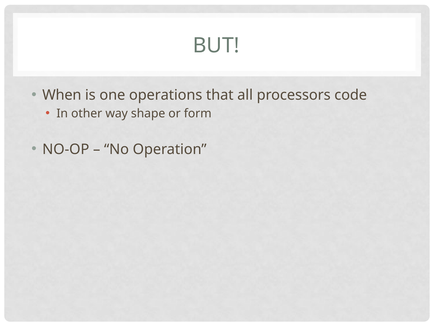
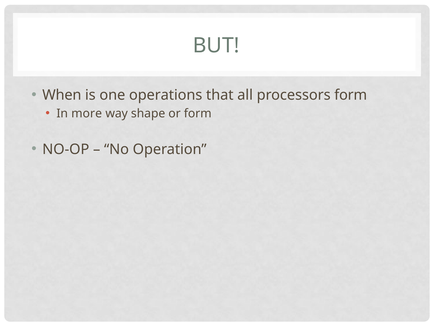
processors code: code -> form
other: other -> more
